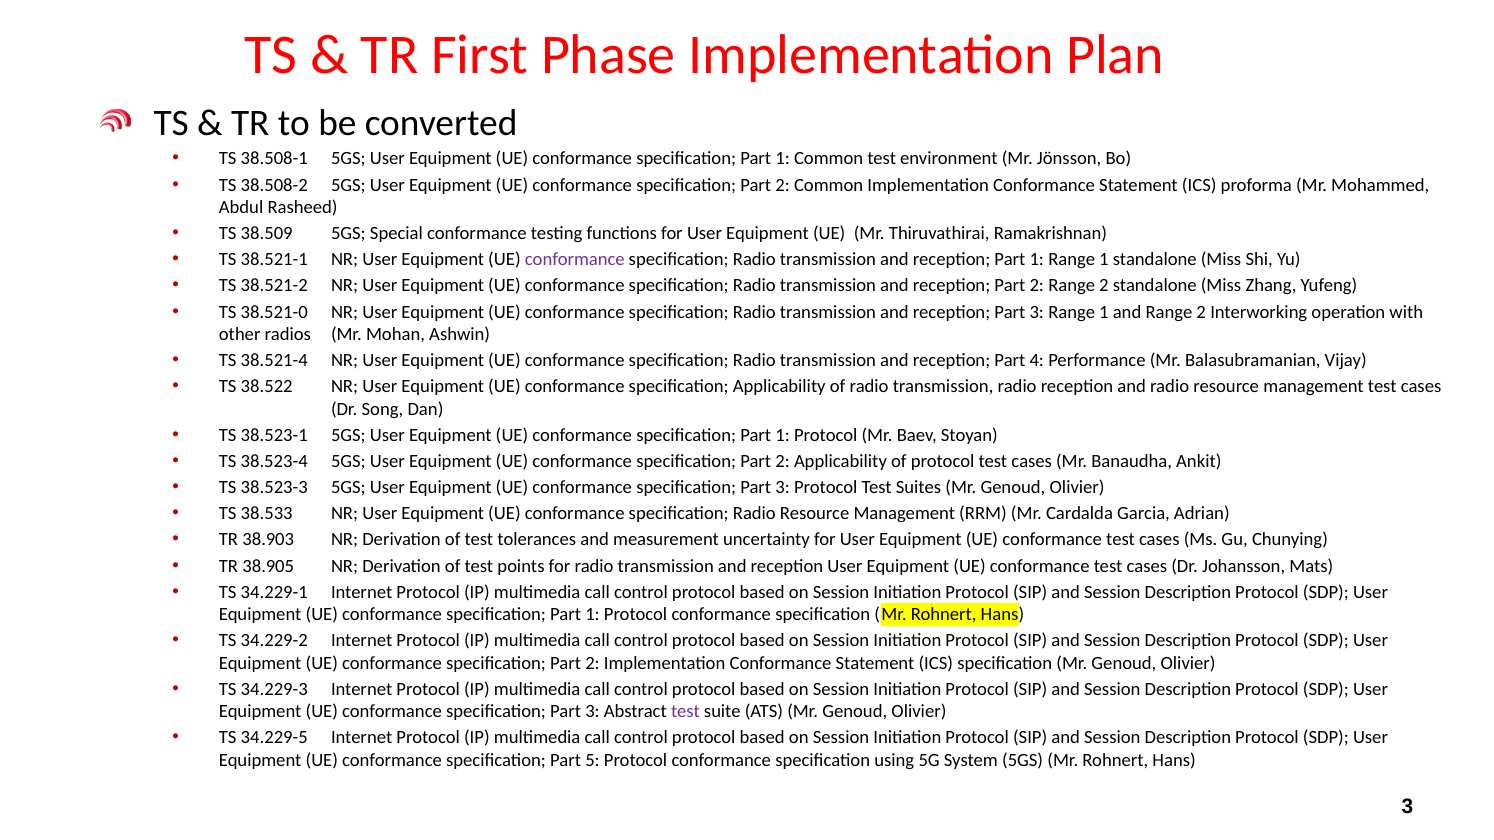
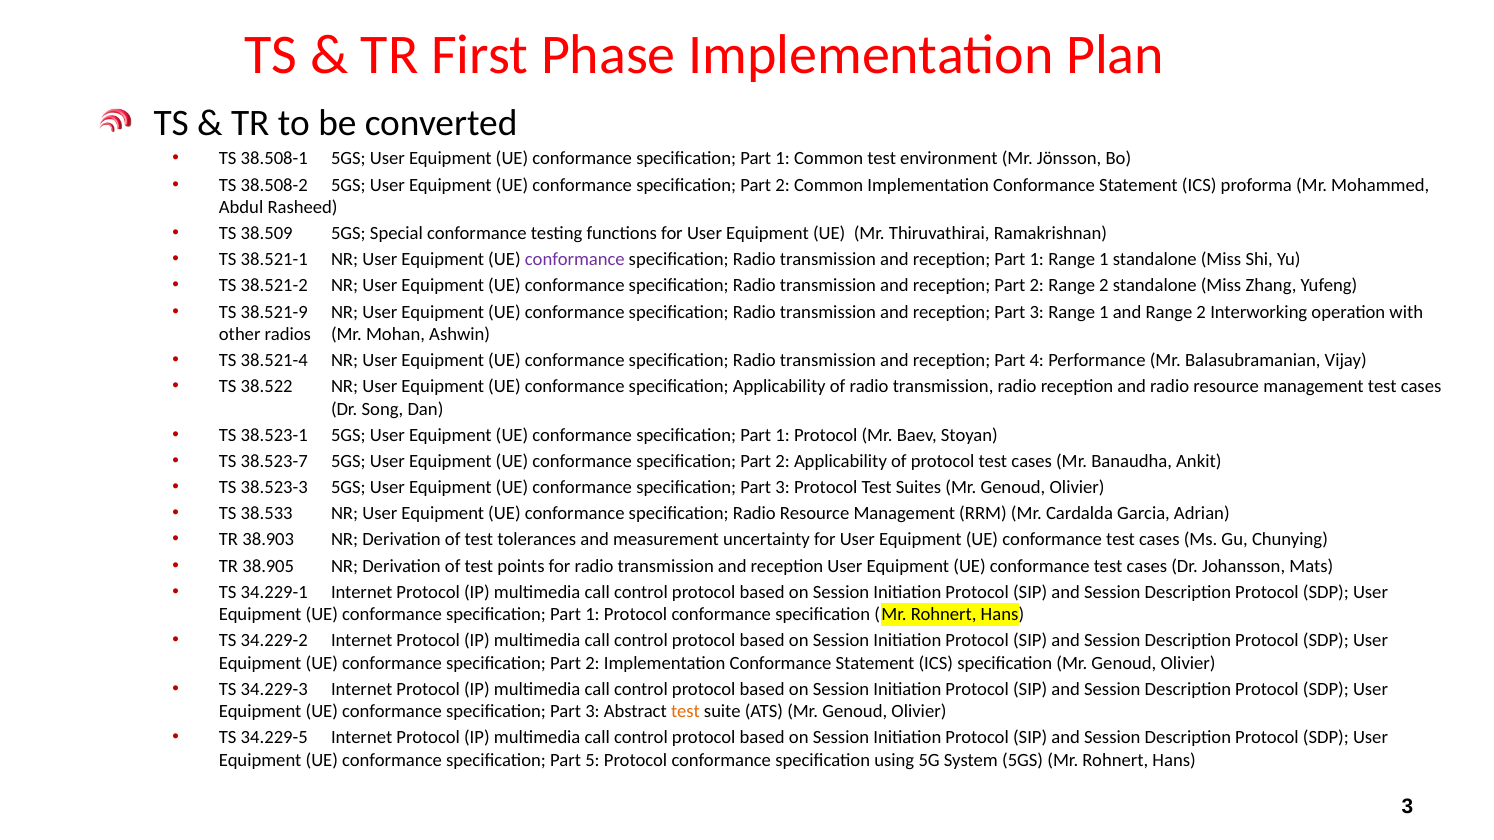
38.521-0: 38.521-0 -> 38.521-9
38.523-4: 38.523-4 -> 38.523-7
test at (685, 712) colour: purple -> orange
